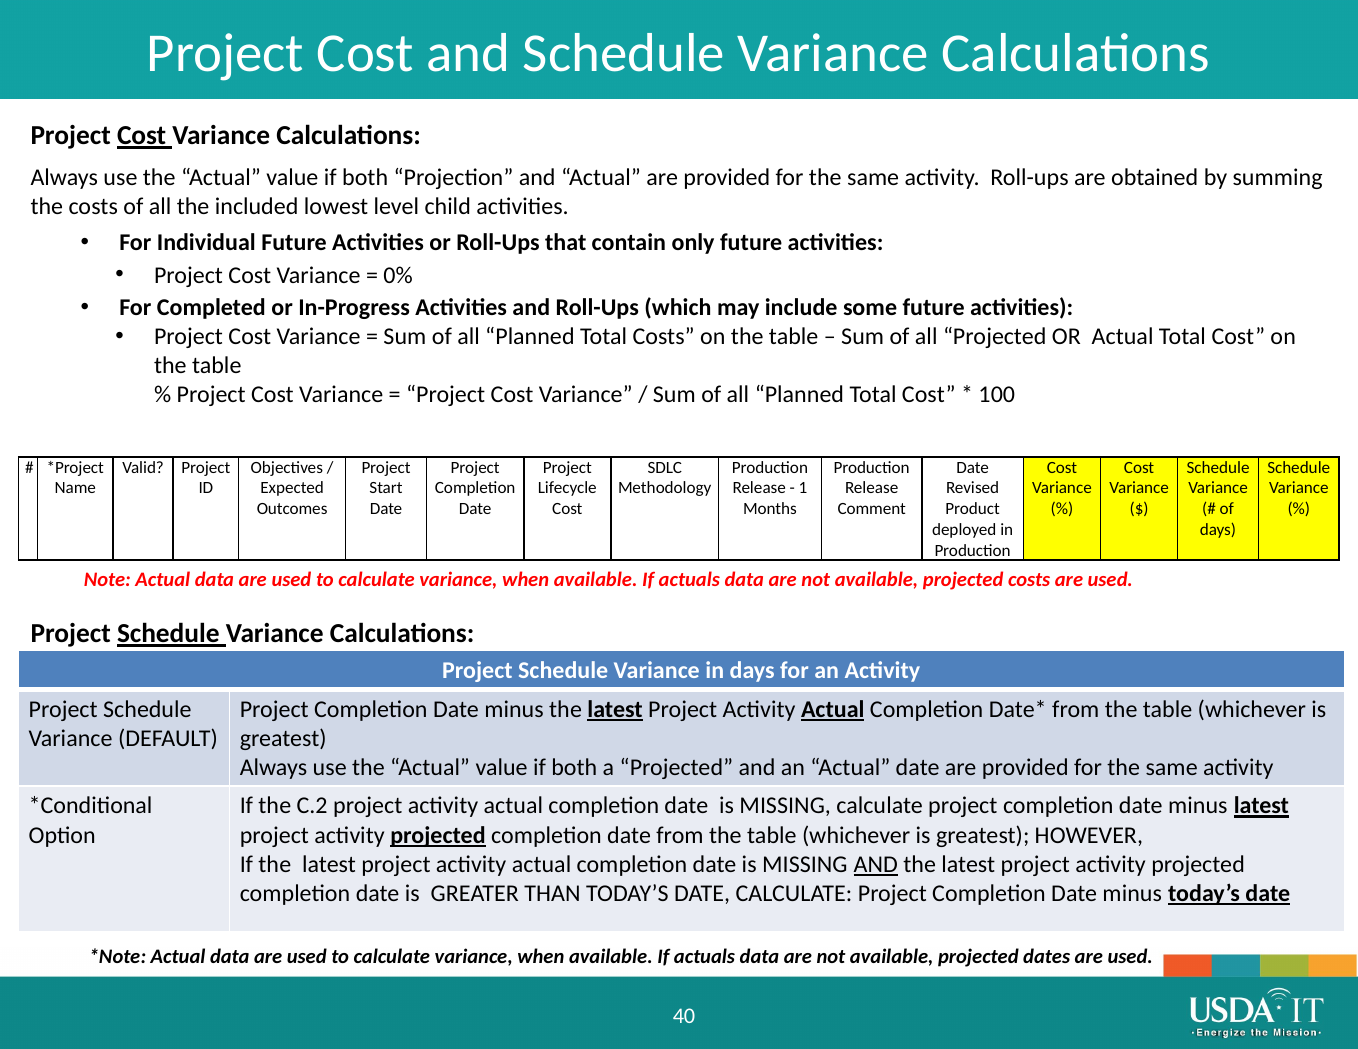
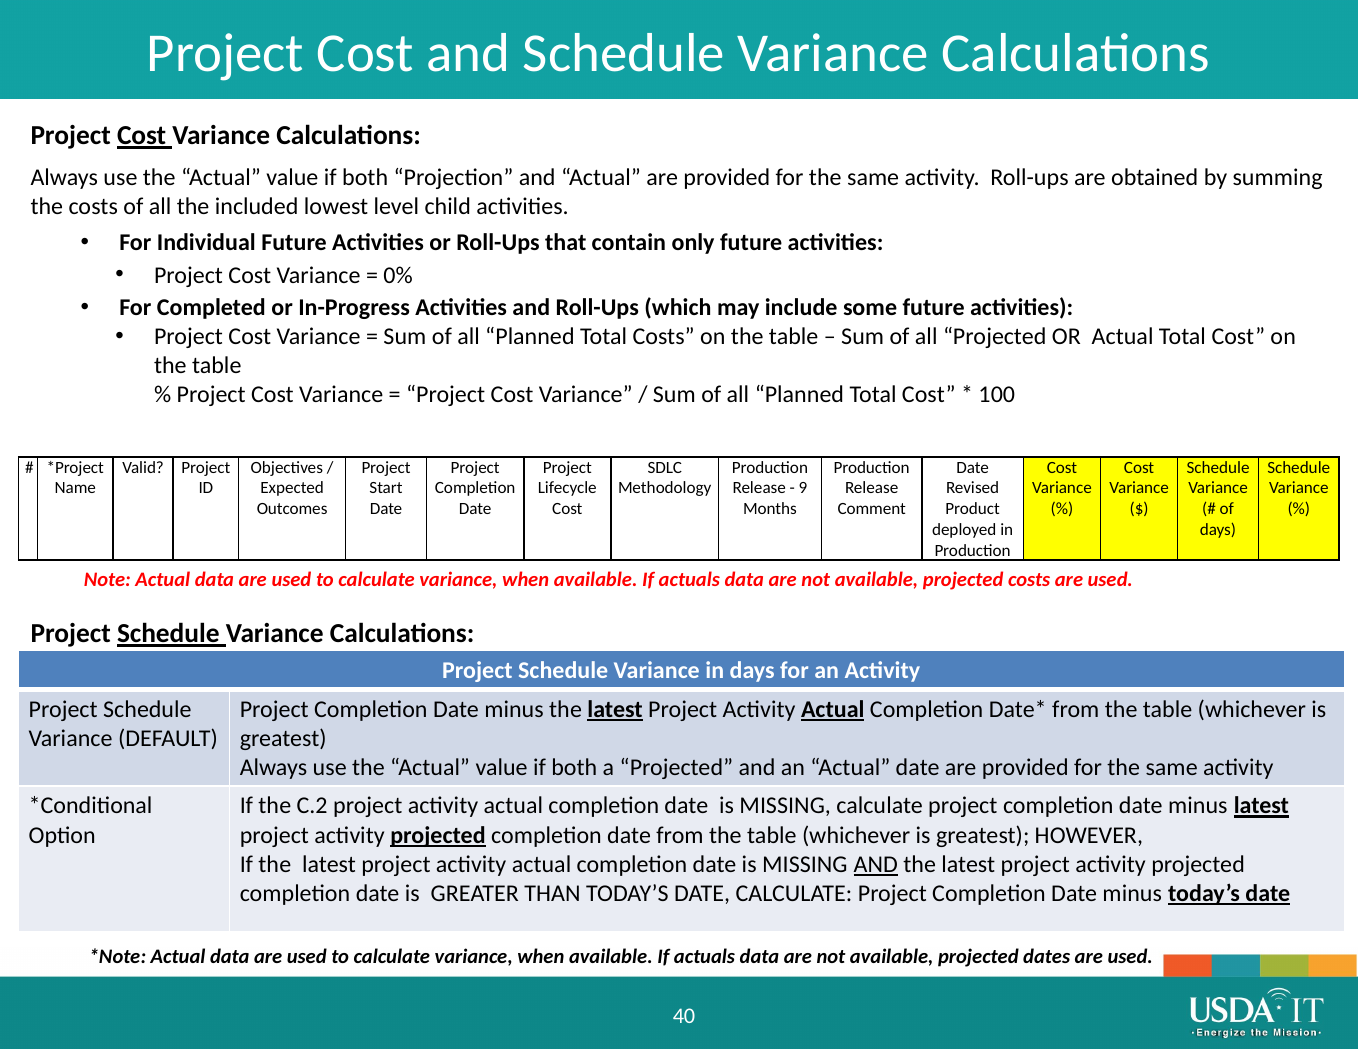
1: 1 -> 9
